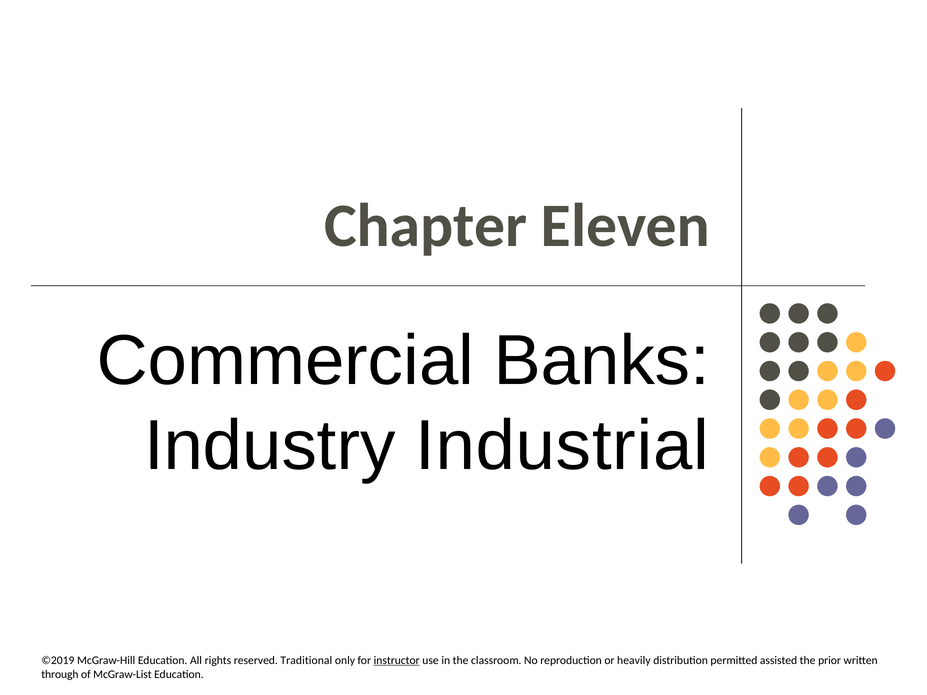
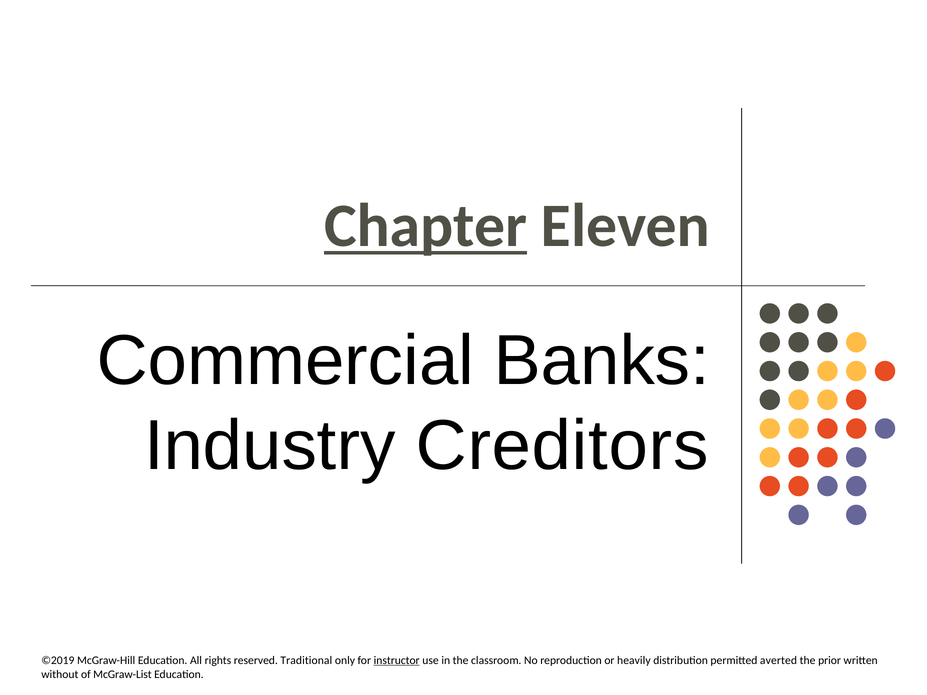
Chapter underline: none -> present
Industrial: Industrial -> Creditors
assisted: assisted -> averted
through: through -> without
